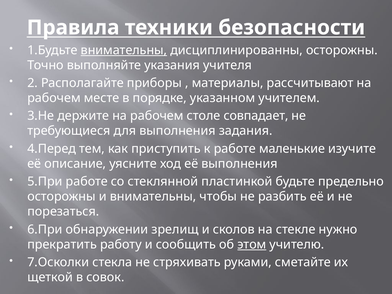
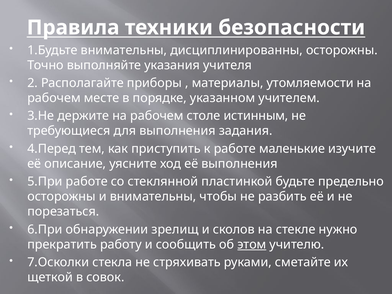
внимательны at (124, 50) underline: present -> none
рассчитывают: рассчитывают -> утомляемости
совпадает: совпадает -> истинным
